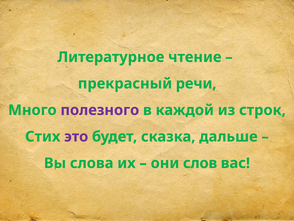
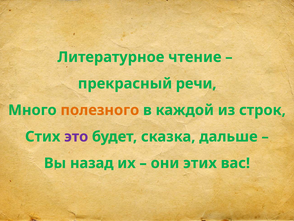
полезного colour: purple -> orange
слова: слова -> назад
слов: слов -> этих
